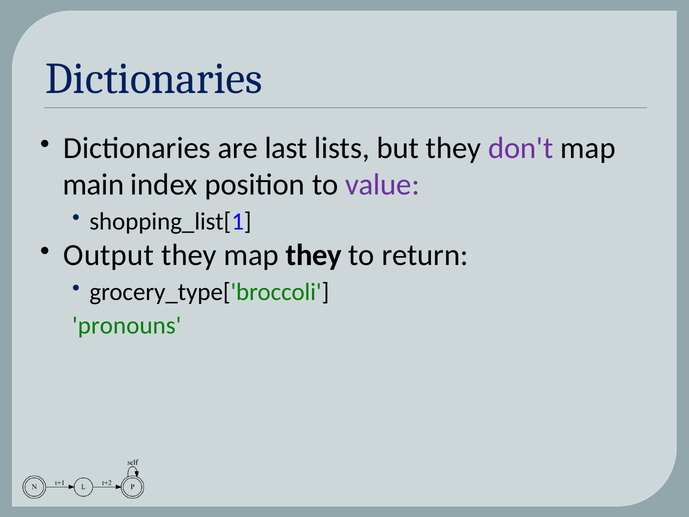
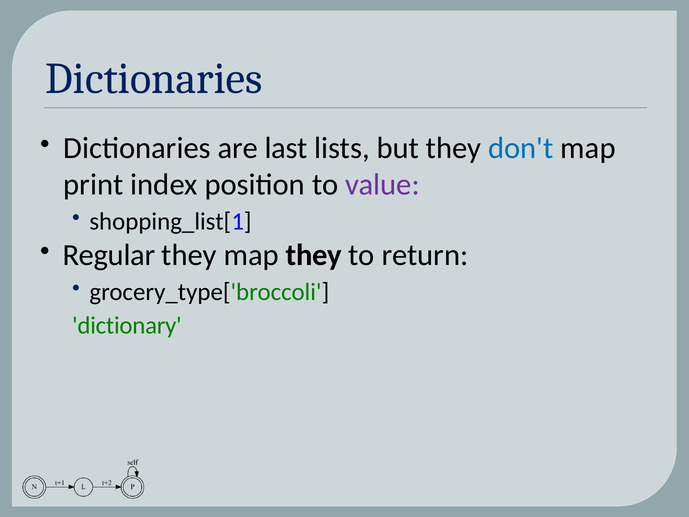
don't colour: purple -> blue
main: main -> print
Output: Output -> Regular
pronouns: pronouns -> dictionary
